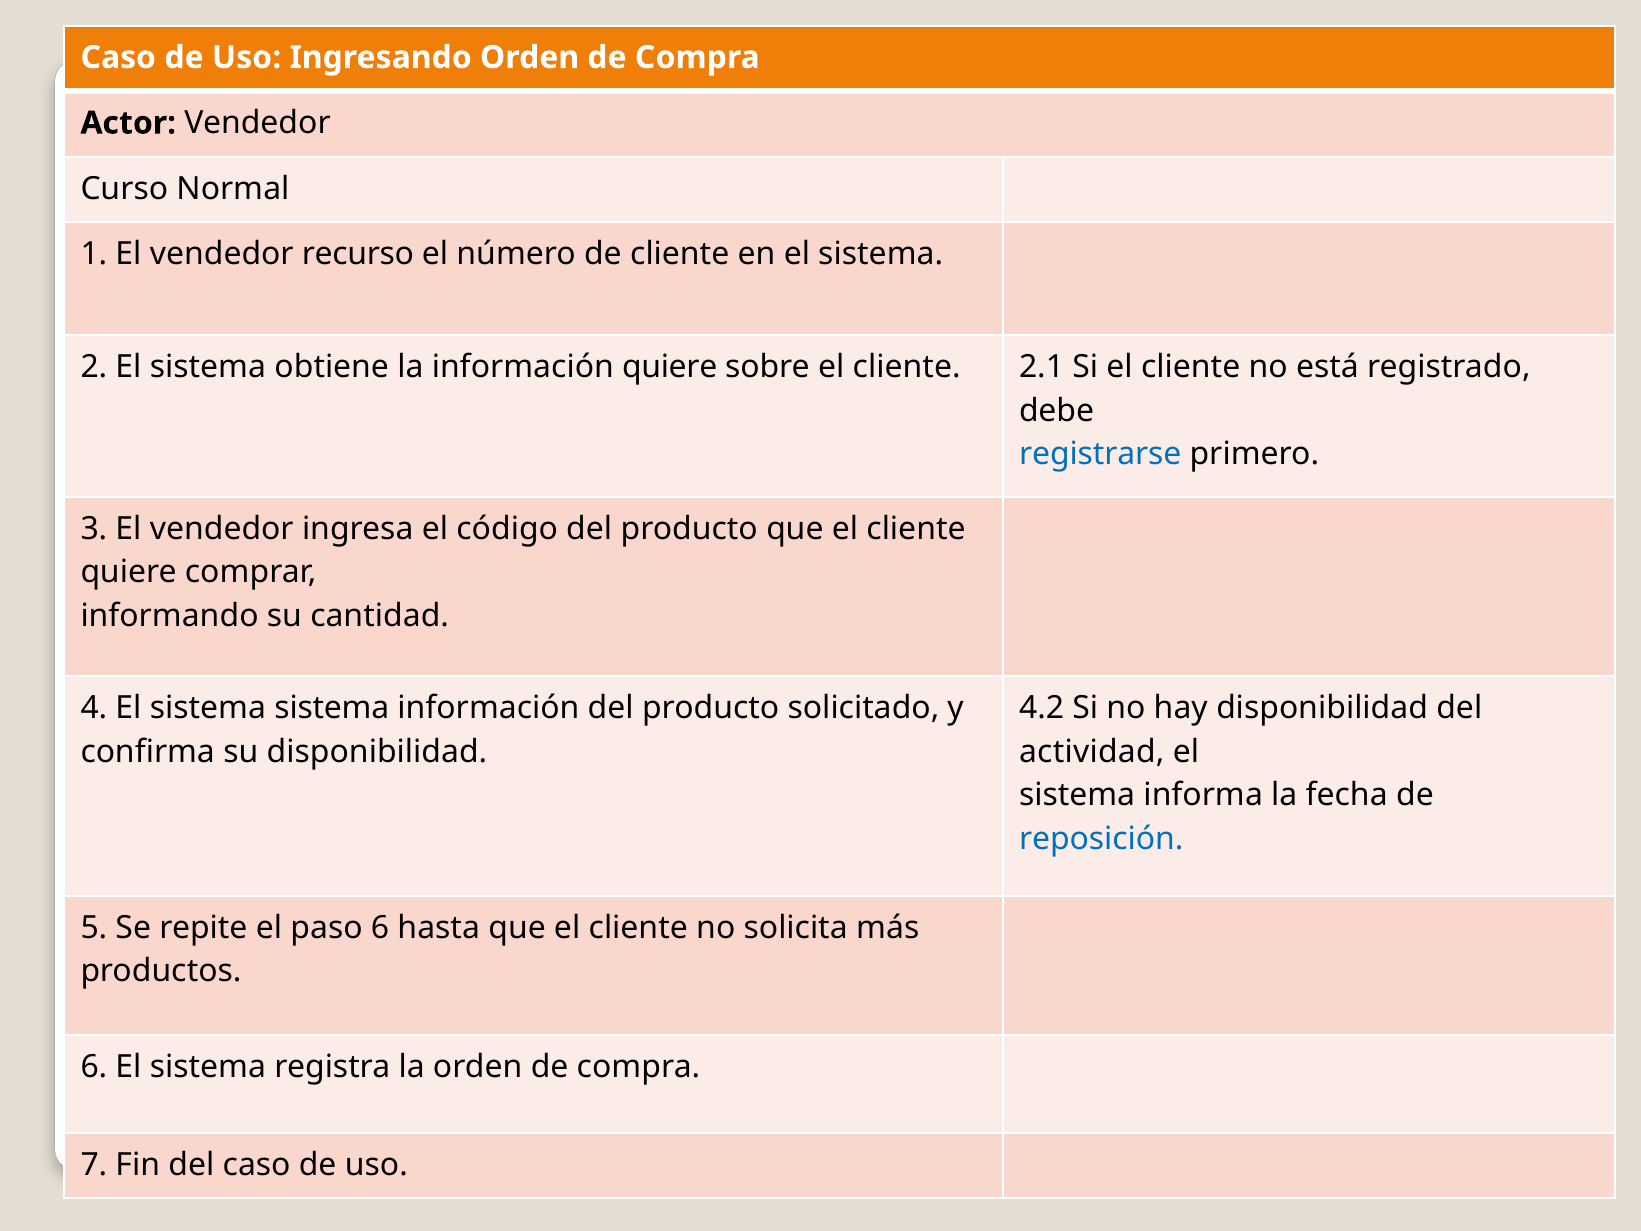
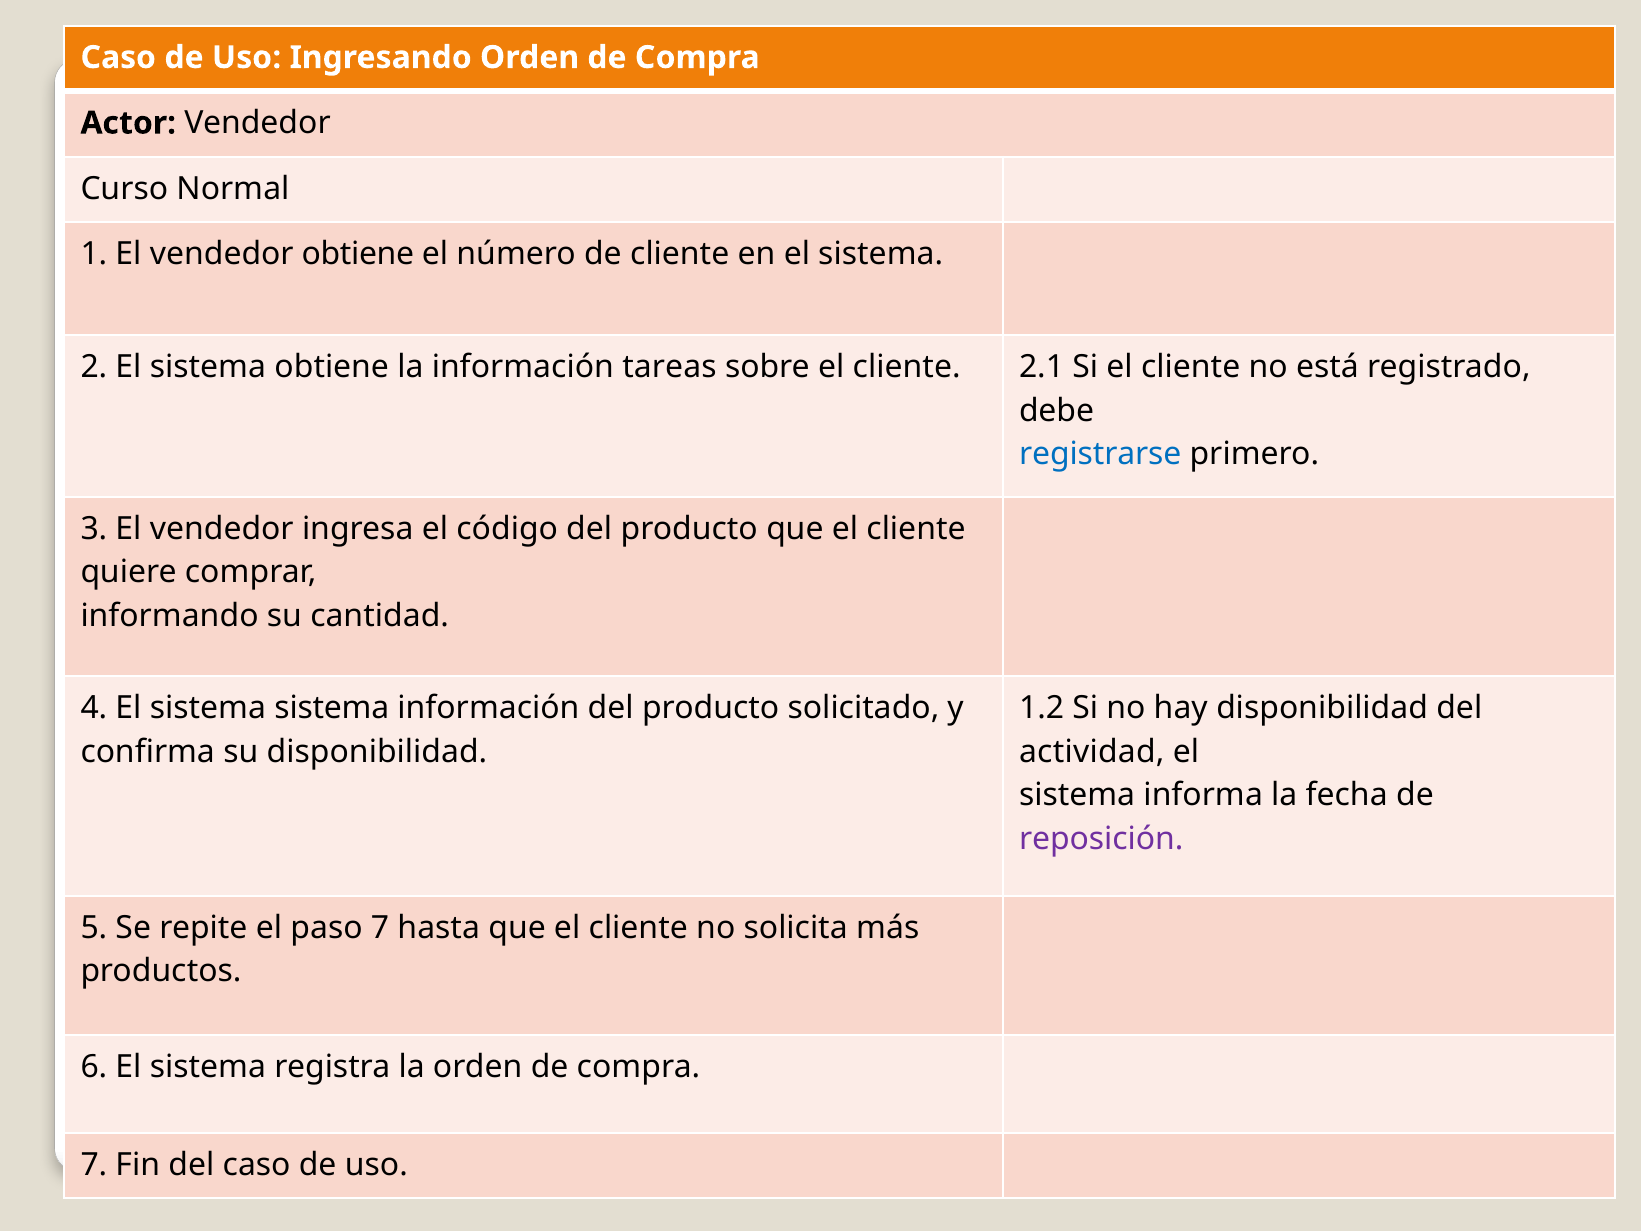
vendedor recurso: recurso -> obtiene
información quiere: quiere -> tareas
4.2: 4.2 -> 1.2
reposición colour: blue -> purple
paso 6: 6 -> 7
